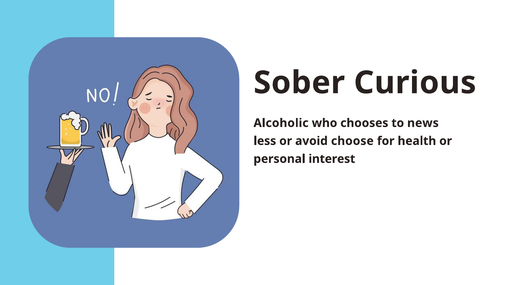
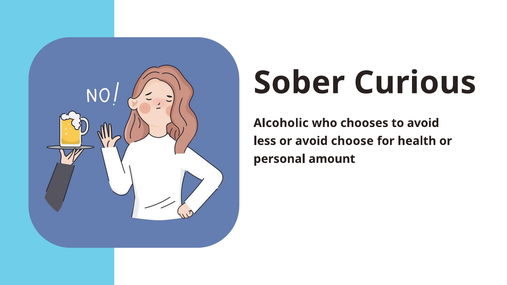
to news: news -> avoid
interest: interest -> amount
